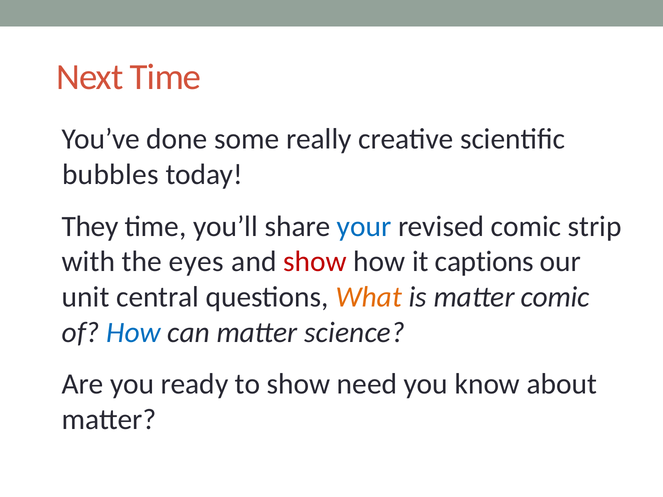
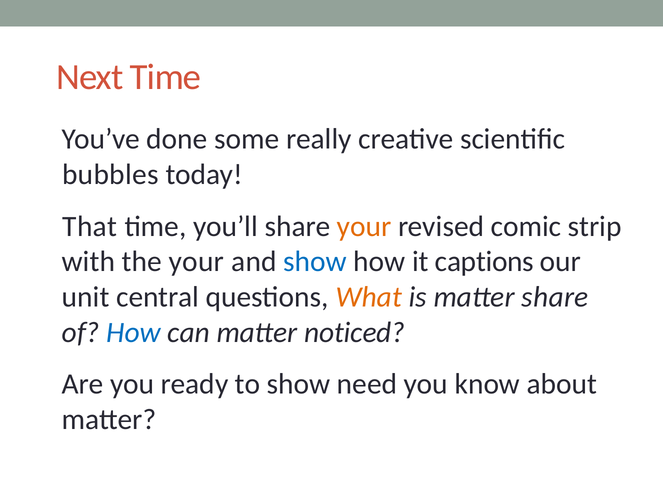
They: They -> That
your at (364, 226) colour: blue -> orange
the eyes: eyes -> your
show at (315, 262) colour: red -> blue
matter comic: comic -> share
science: science -> noticed
